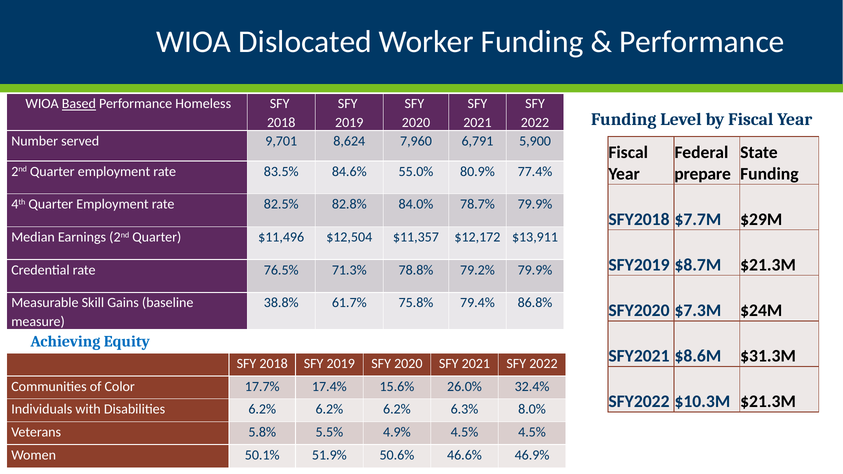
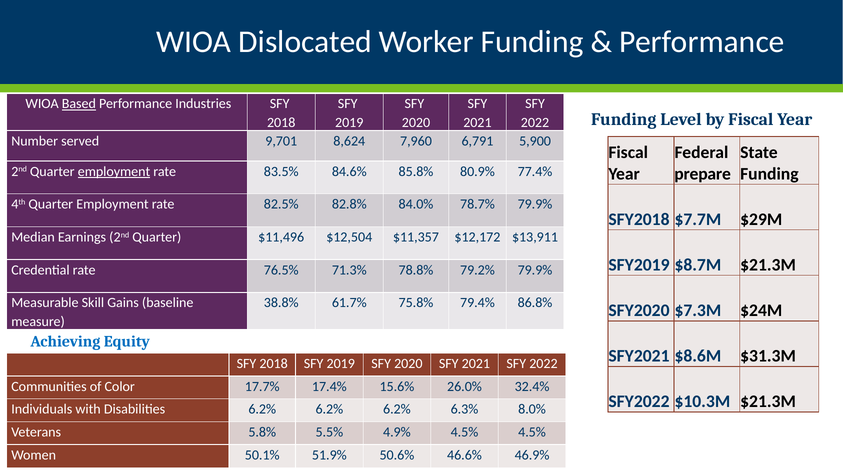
Homeless: Homeless -> Industries
employment at (114, 172) underline: none -> present
55.0%: 55.0% -> 85.8%
